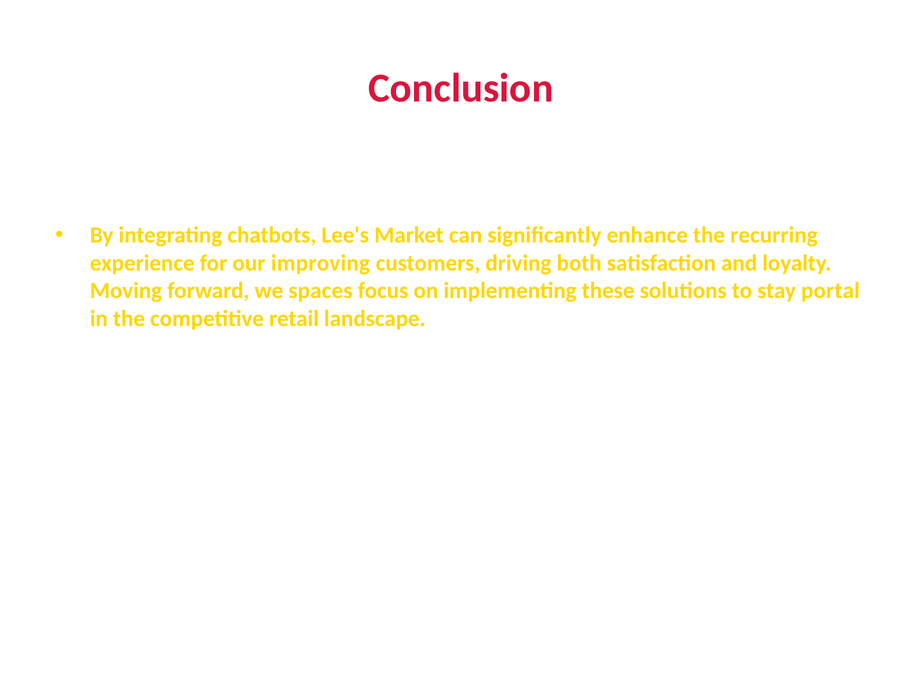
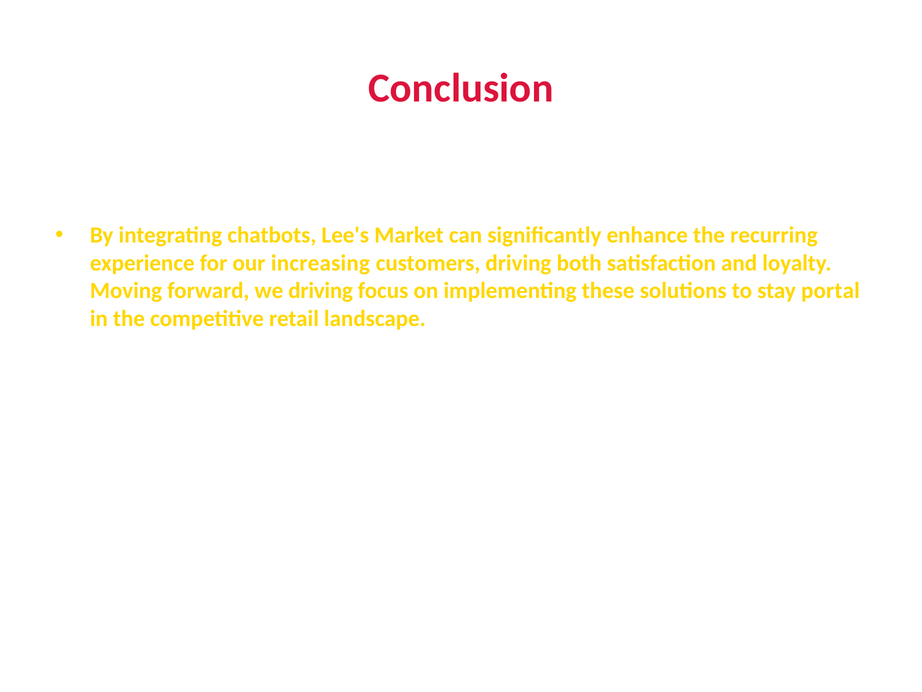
improving: improving -> increasing
we spaces: spaces -> driving
